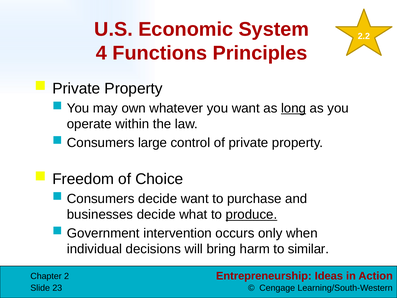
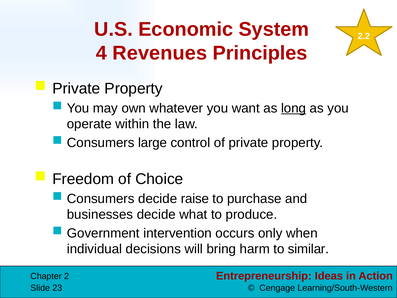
Functions: Functions -> Revenues
decide want: want -> raise
produce underline: present -> none
